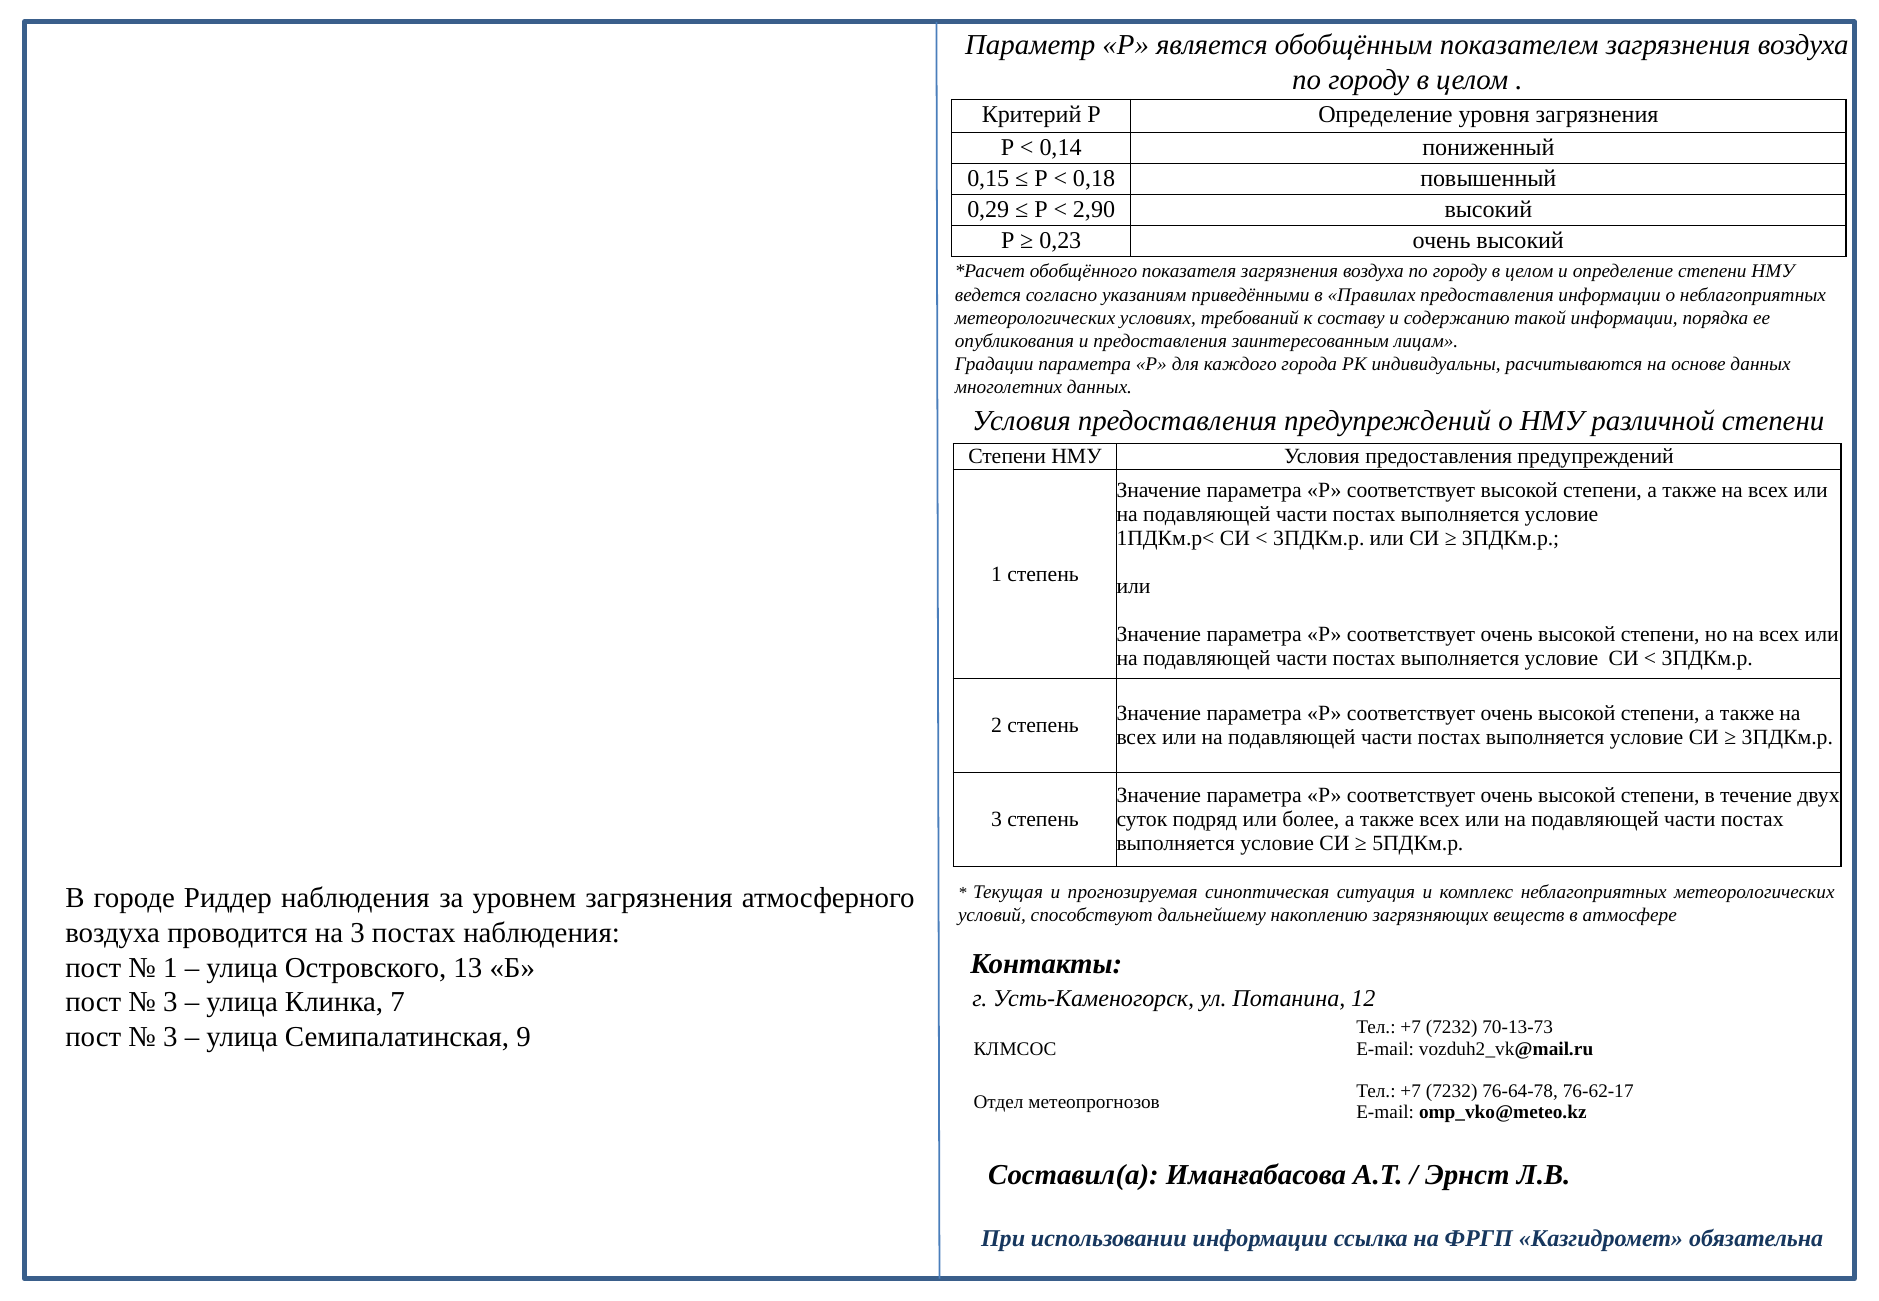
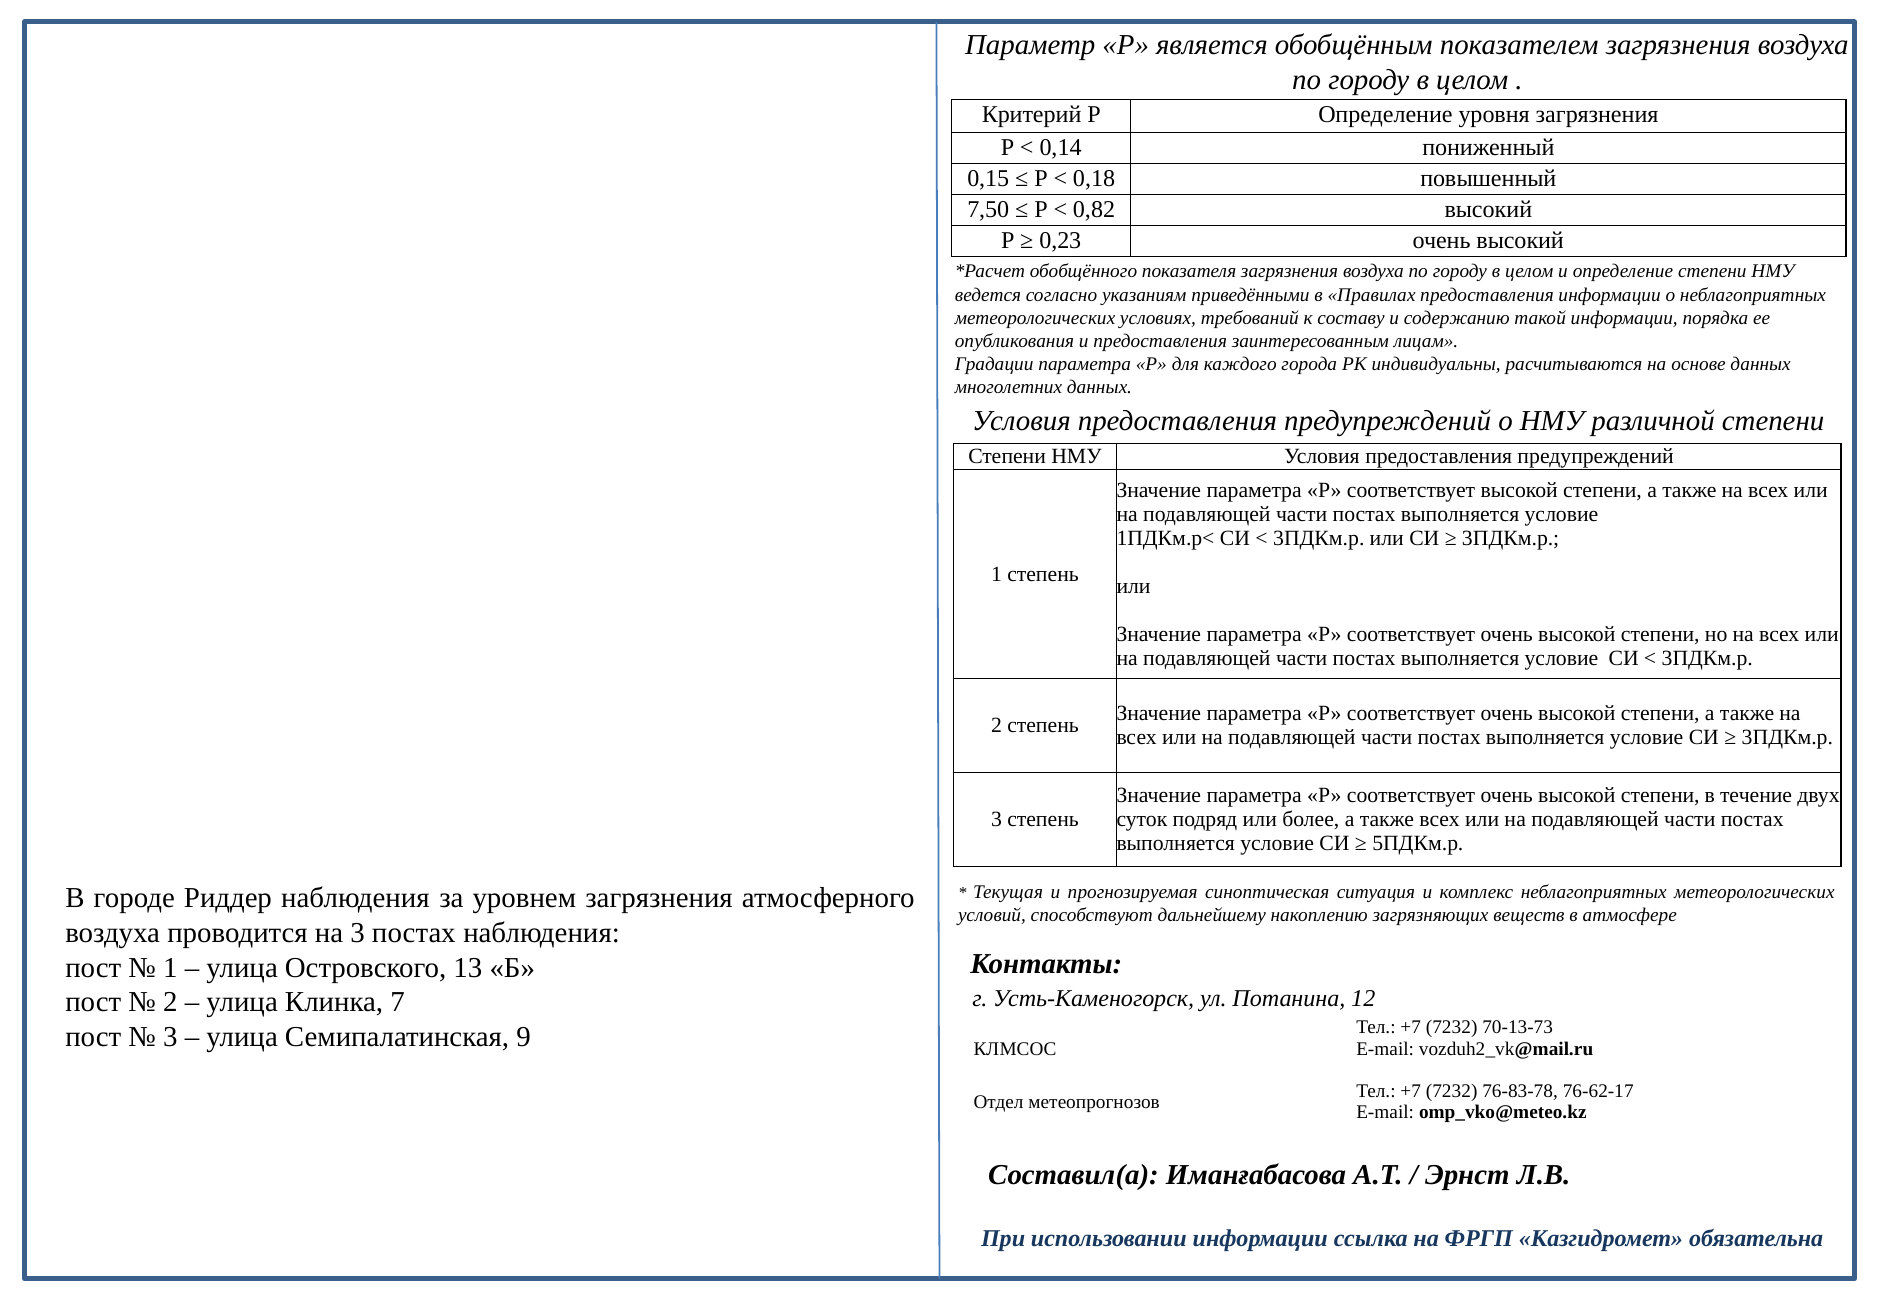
0,29: 0,29 -> 7,50
2,90: 2,90 -> 0,82
3 at (170, 1002): 3 -> 2
76-64-78: 76-64-78 -> 76-83-78
